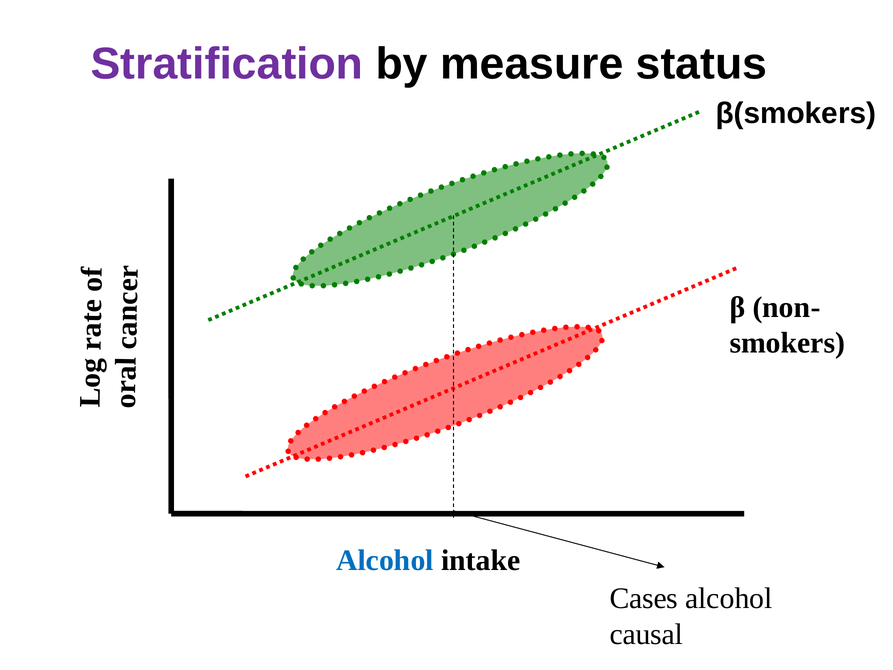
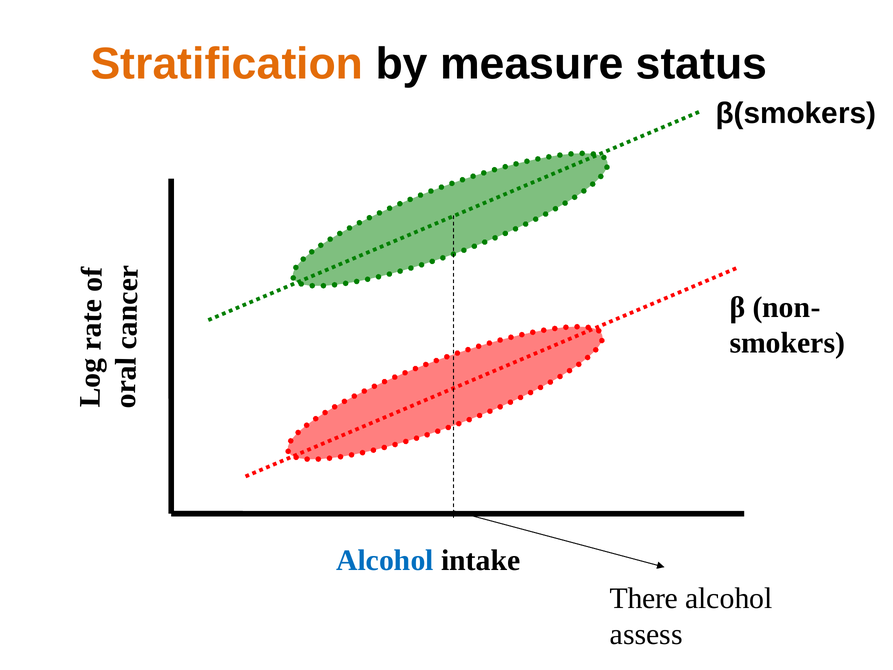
Stratification colour: purple -> orange
Cases: Cases -> There
causal: causal -> assess
